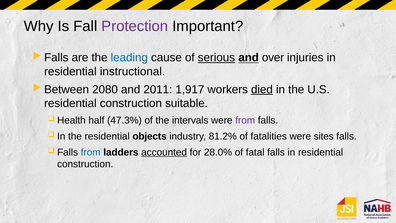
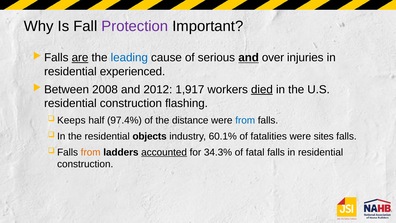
are underline: none -> present
serious underline: present -> none
instructional: instructional -> experienced
2080: 2080 -> 2008
2011: 2011 -> 2012
suitable: suitable -> flashing
Health: Health -> Keeps
47.3%: 47.3% -> 97.4%
intervals: intervals -> distance
from at (245, 120) colour: purple -> blue
81.2%: 81.2% -> 60.1%
from at (91, 152) colour: blue -> orange
28.0%: 28.0% -> 34.3%
